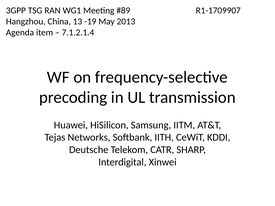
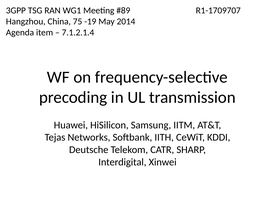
R1-1709907: R1-1709907 -> R1-1709707
13: 13 -> 75
2013: 2013 -> 2014
